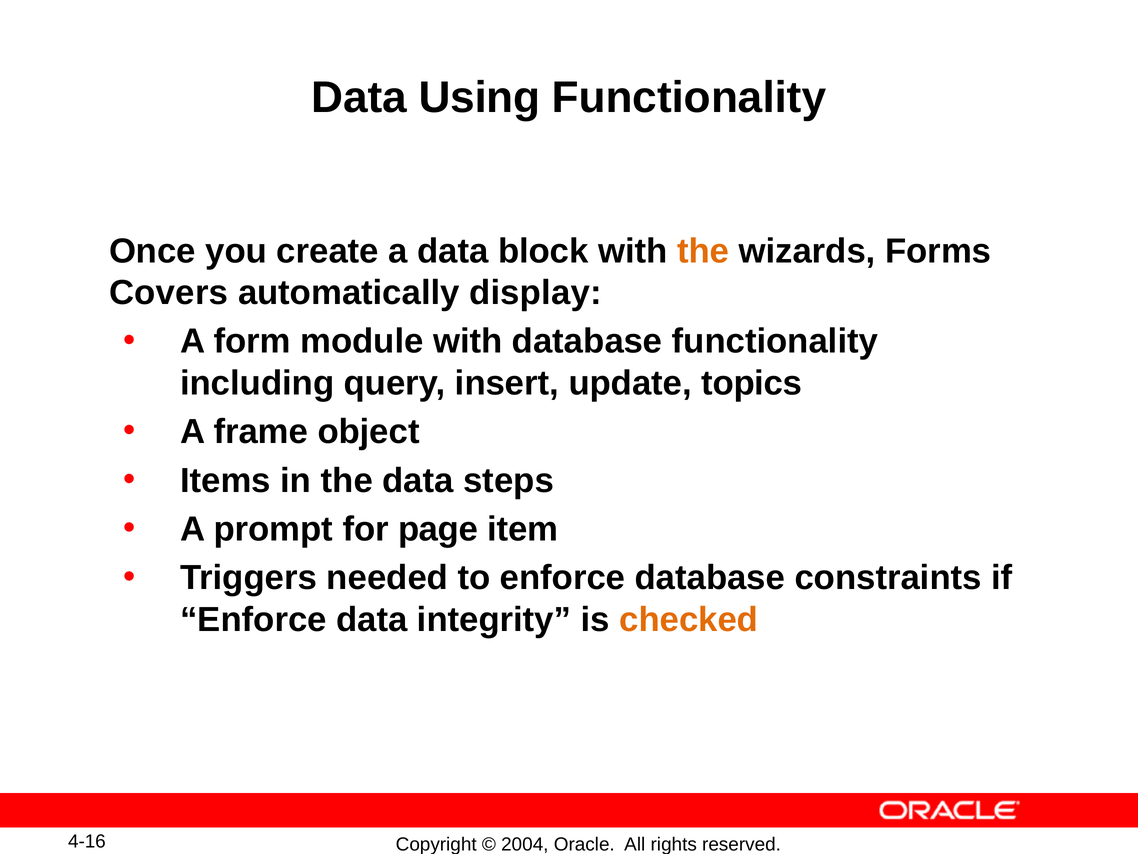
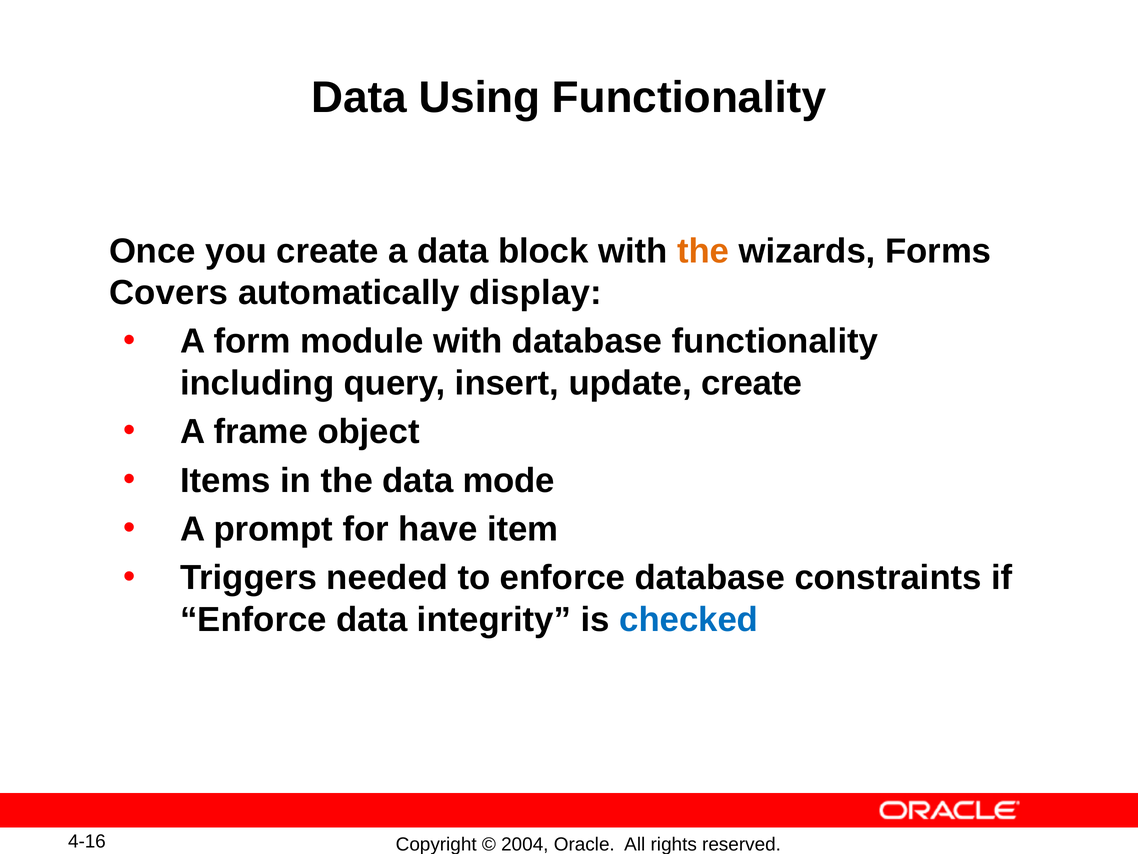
update topics: topics -> create
steps: steps -> mode
page: page -> have
checked colour: orange -> blue
